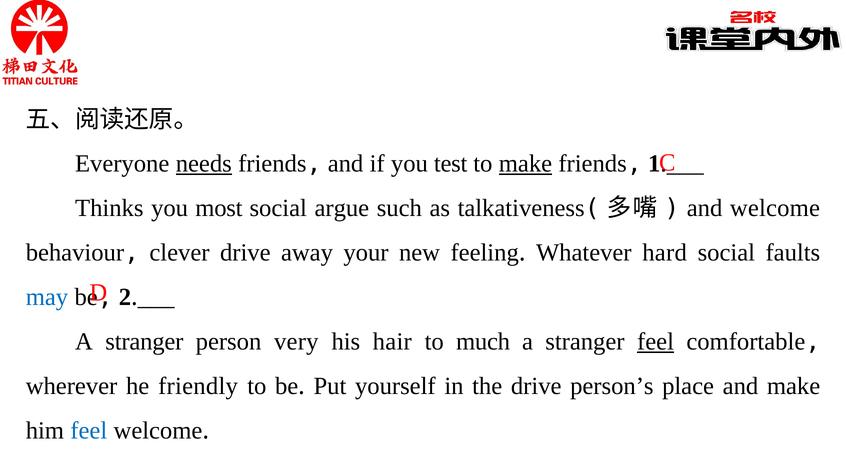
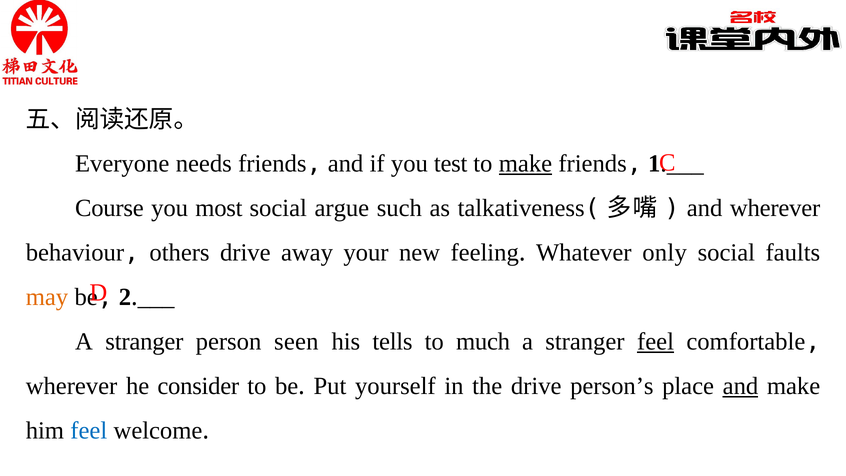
needs underline: present -> none
Thinks: Thinks -> Course
and welcome: welcome -> wherever
clever: clever -> others
hard: hard -> only
may colour: blue -> orange
very: very -> seen
hair: hair -> tells
friendly: friendly -> consider
and at (741, 386) underline: none -> present
